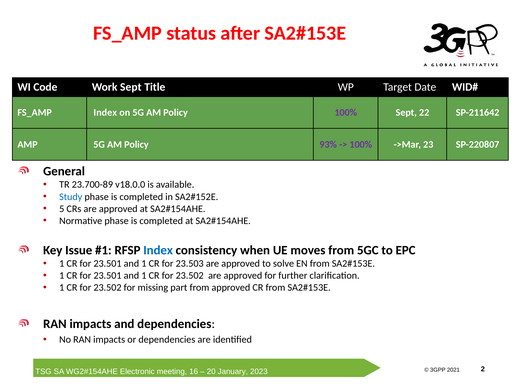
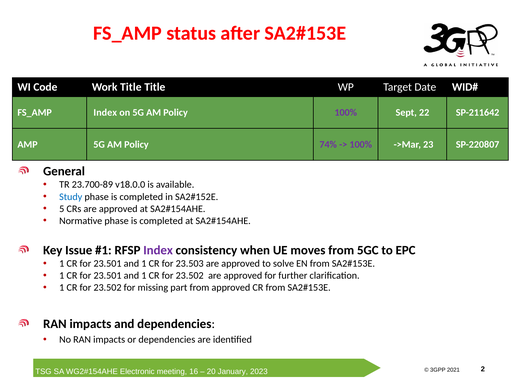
Work Sept: Sept -> Title
93%: 93% -> 74%
Index at (158, 250) colour: blue -> purple
